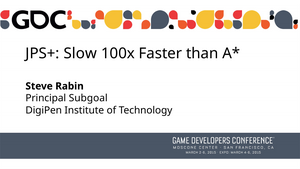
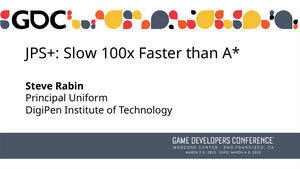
Subgoal: Subgoal -> Uniform
